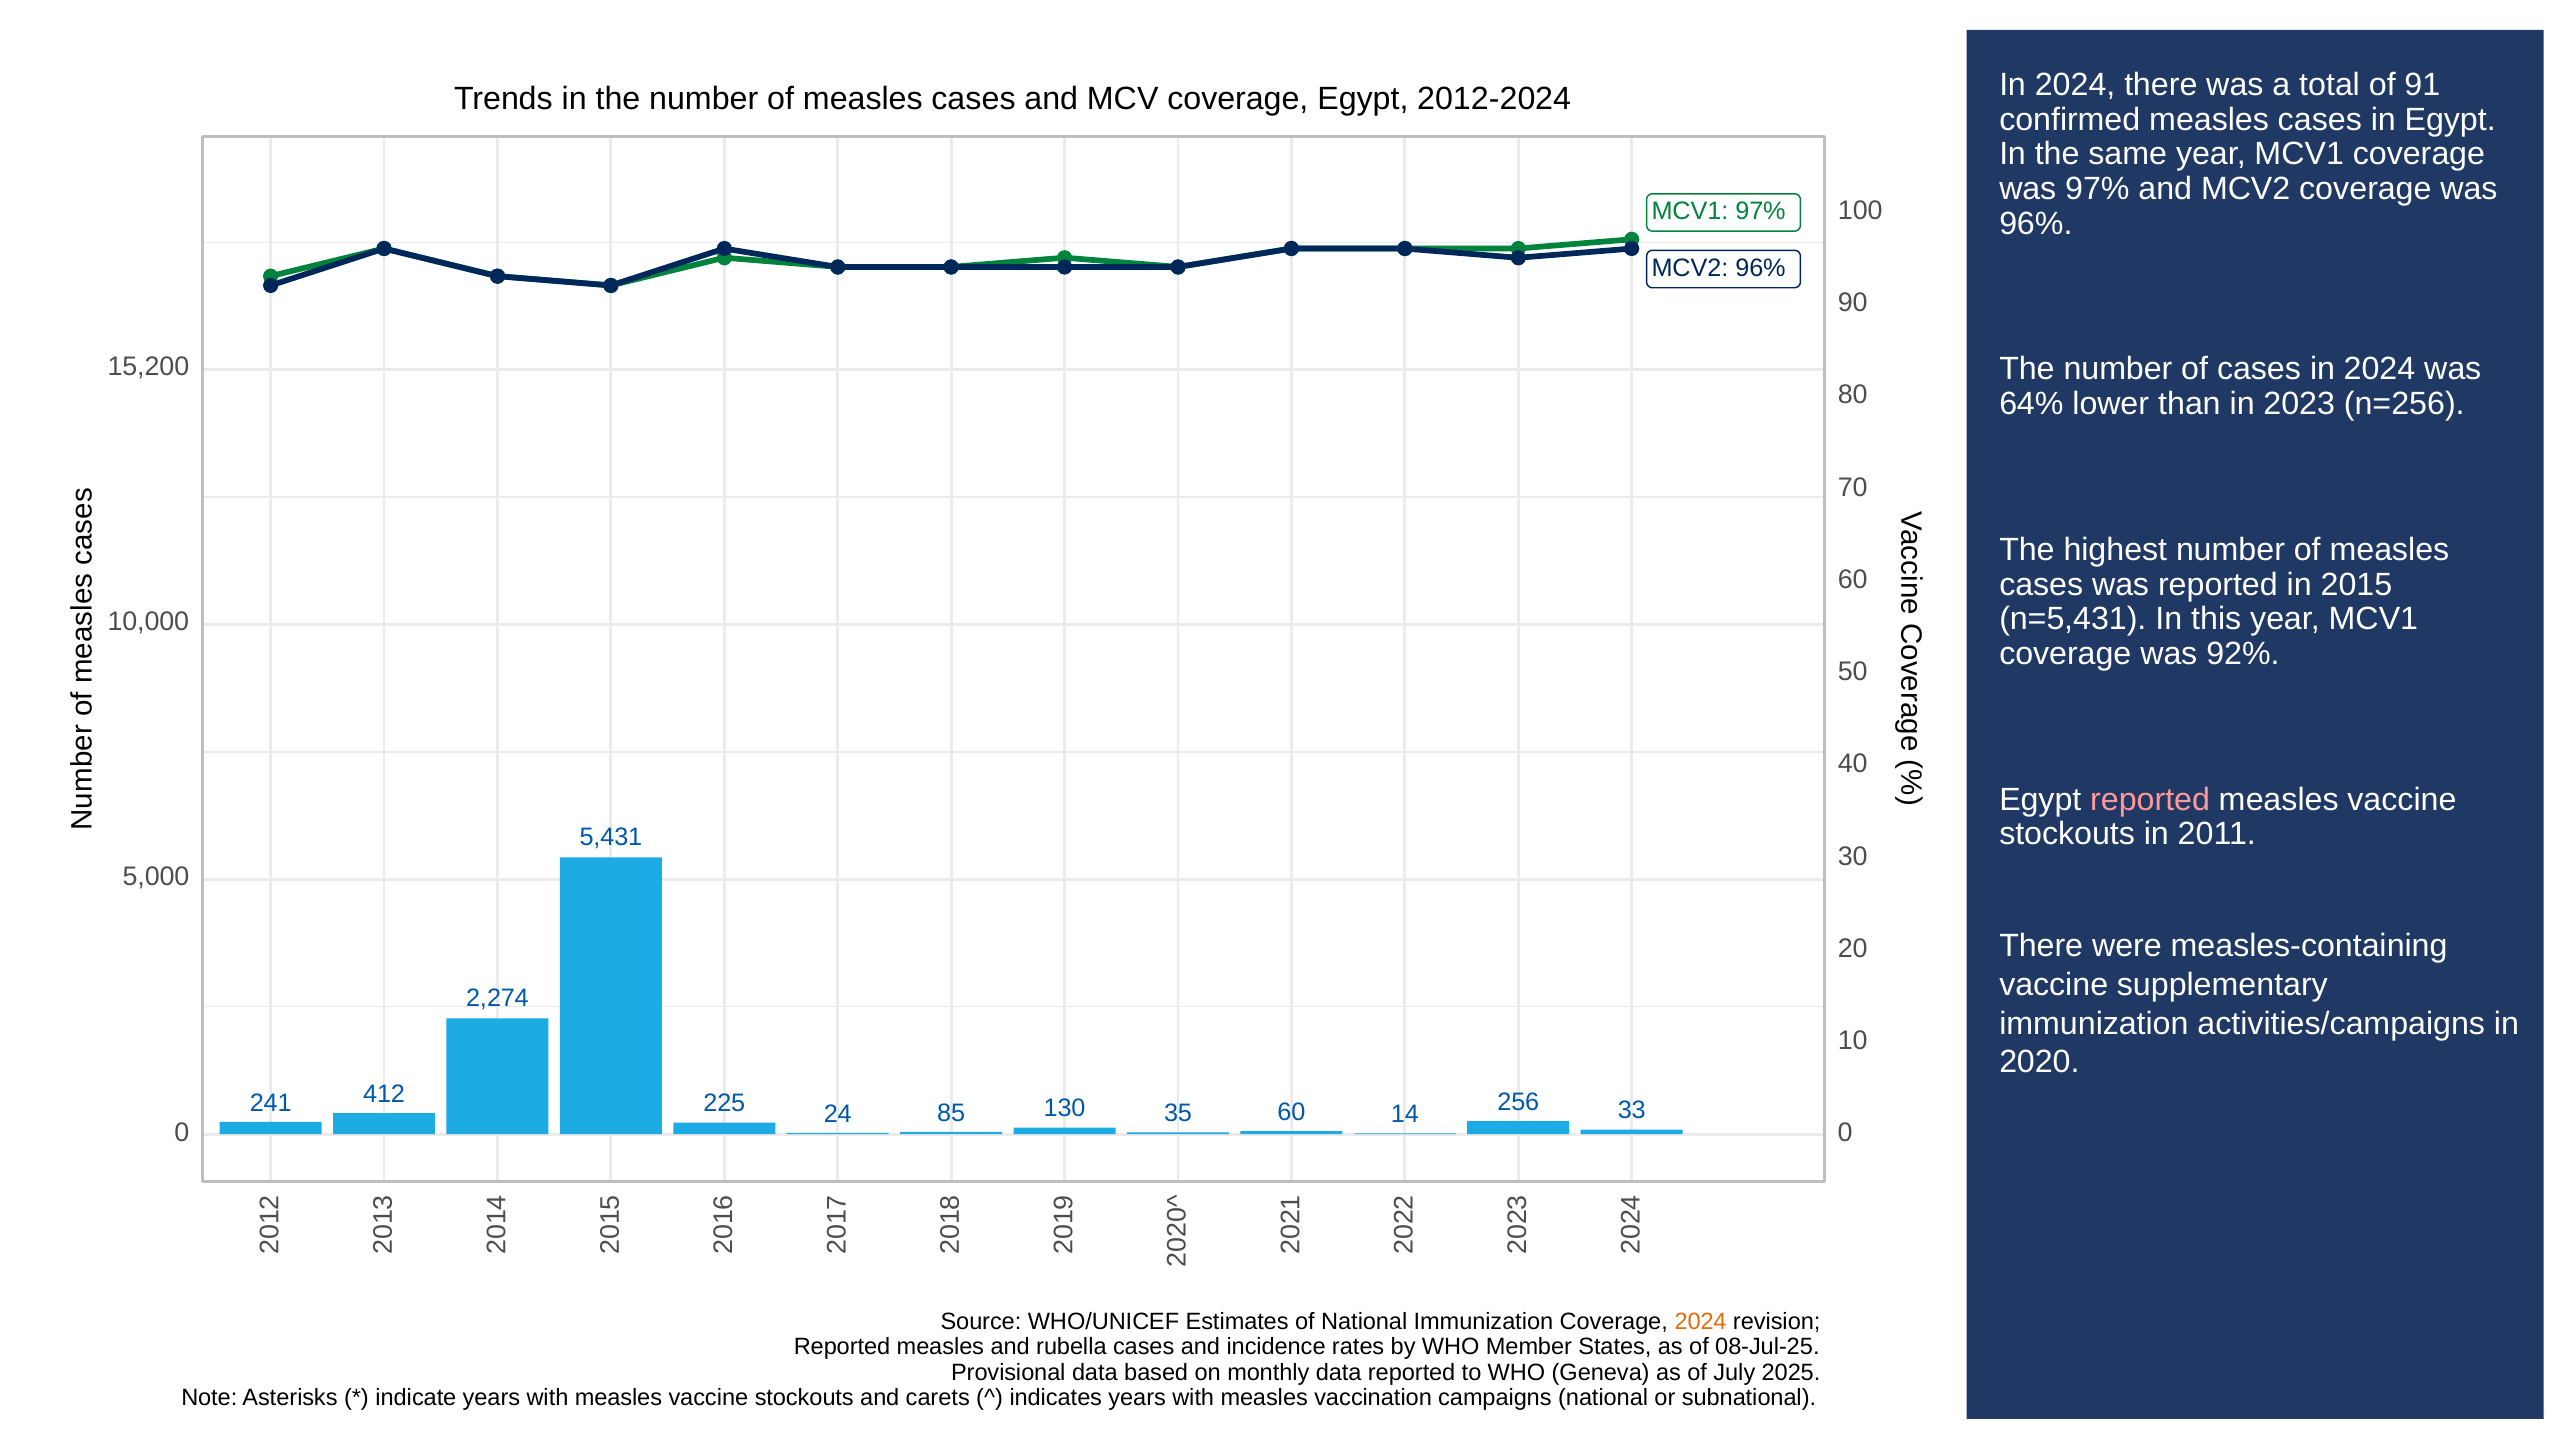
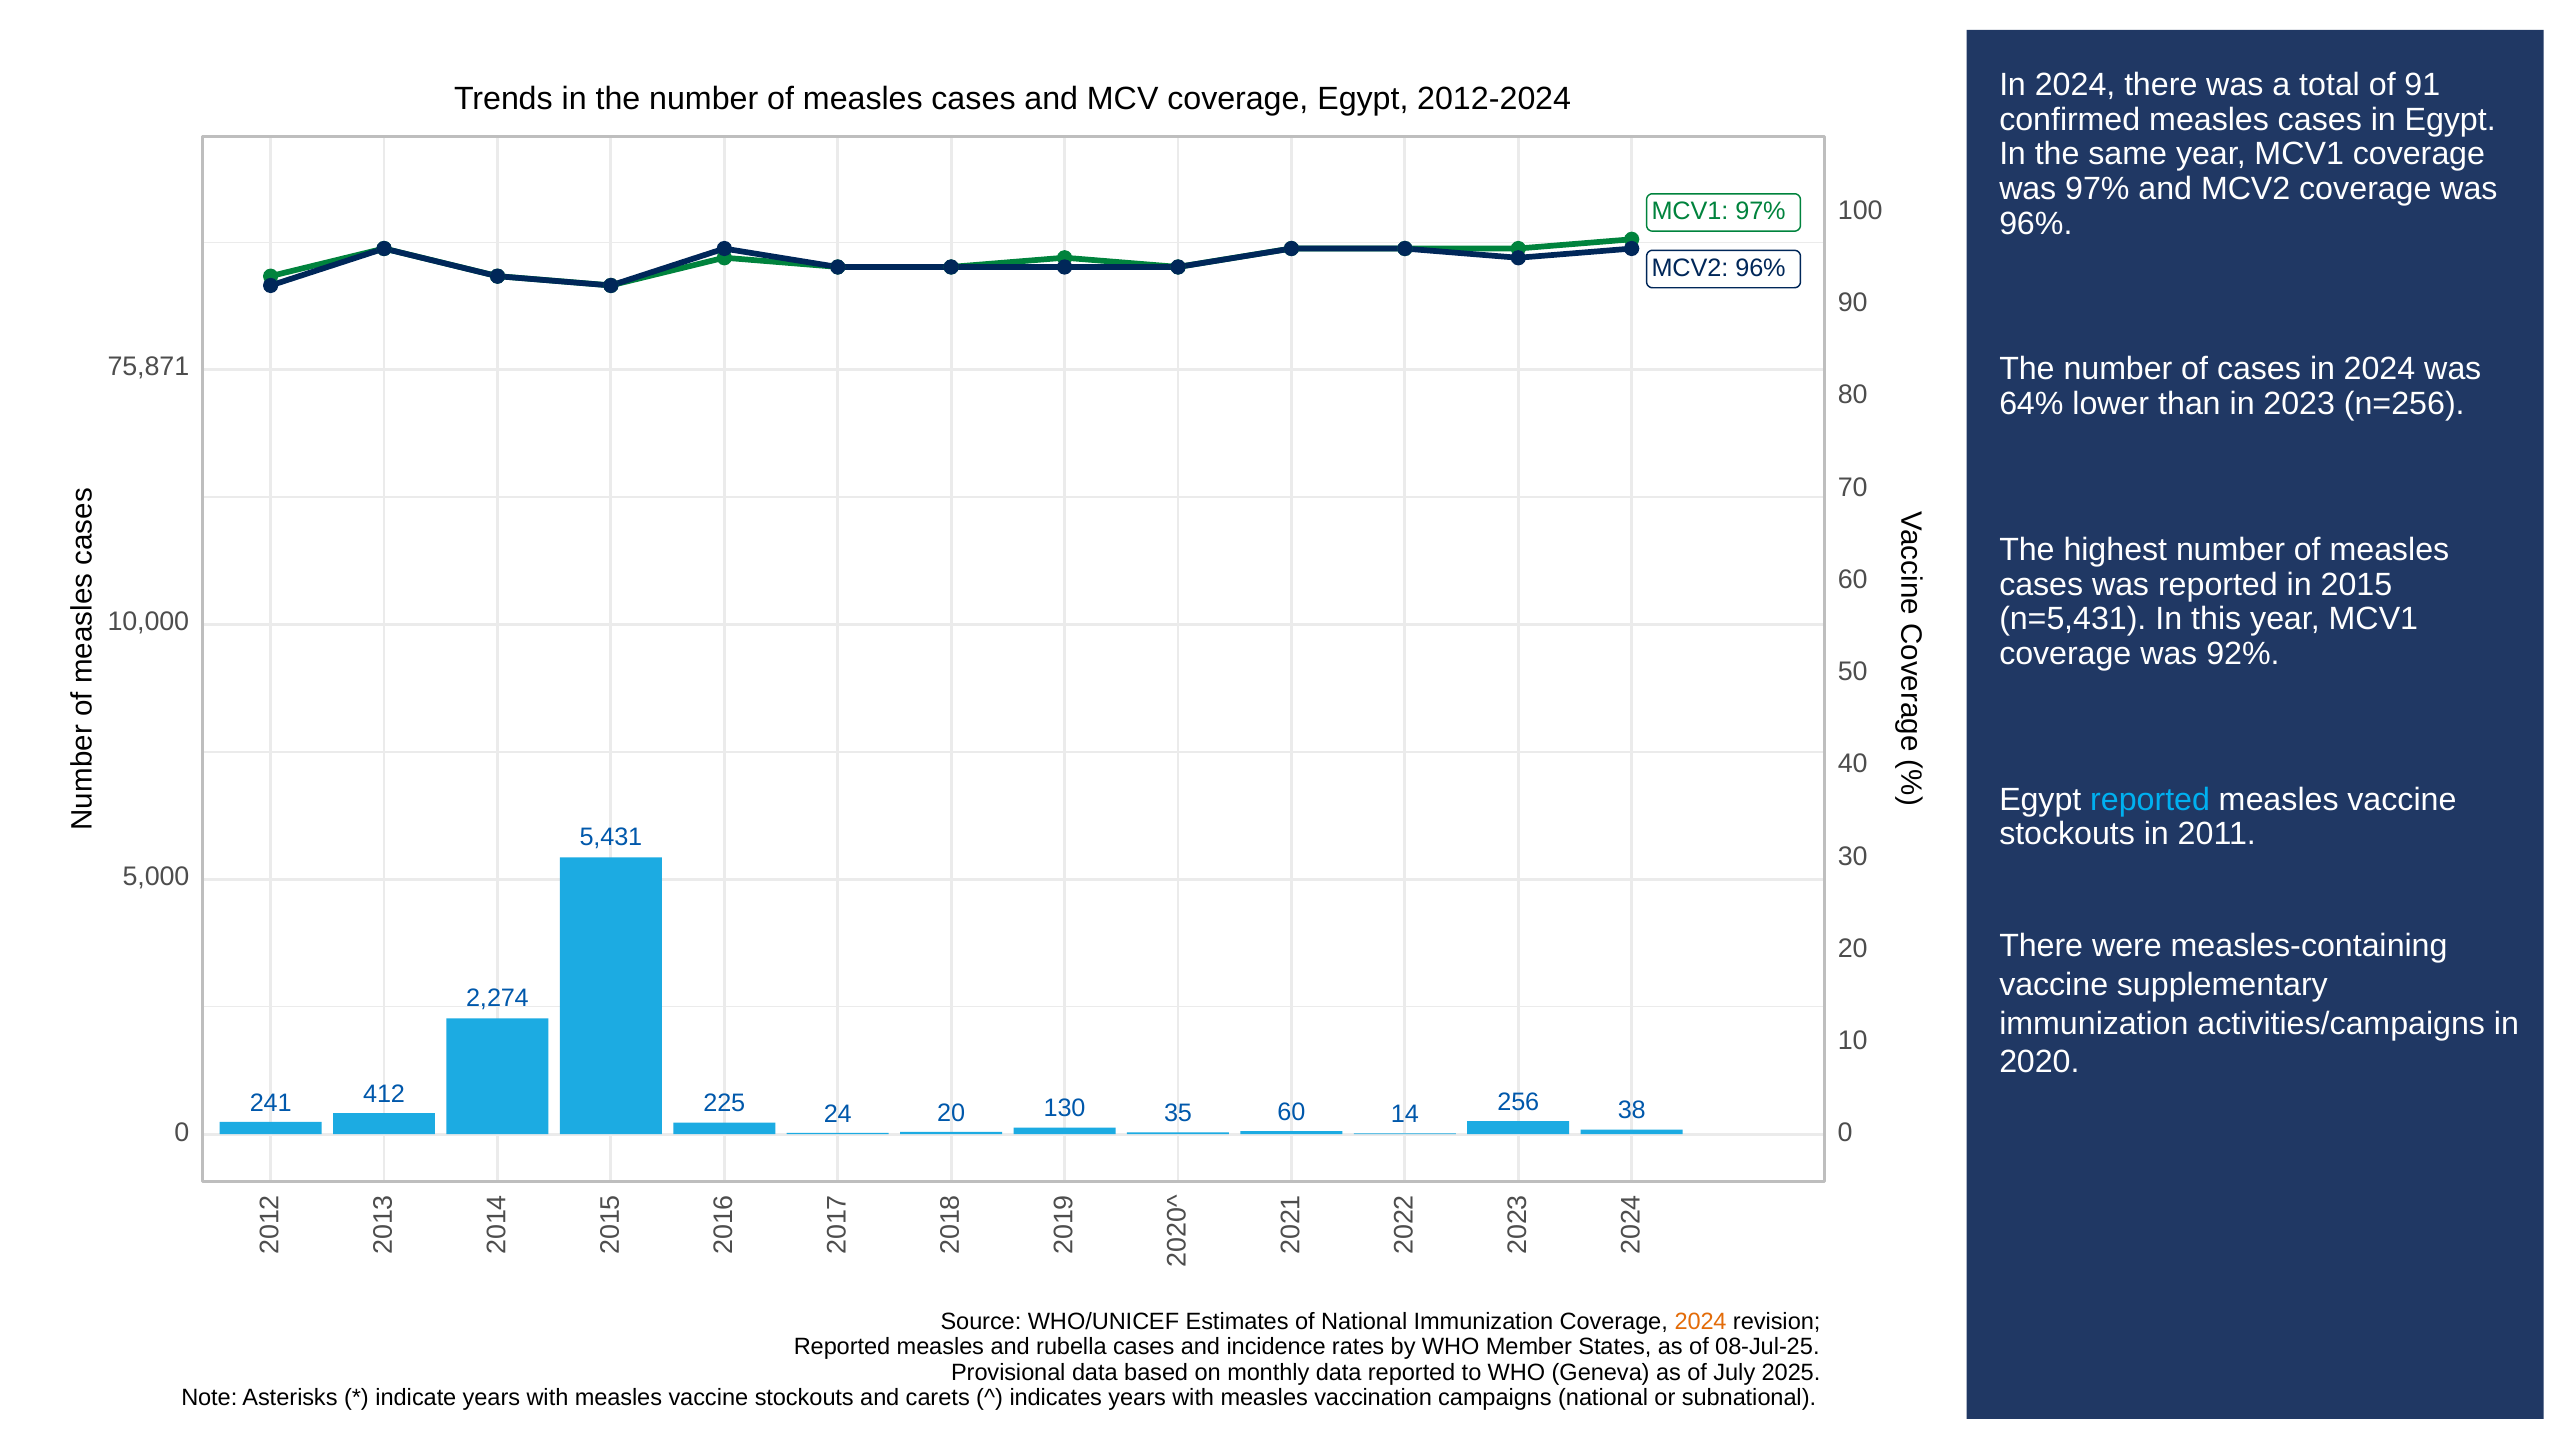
15,200: 15,200 -> 75,871
reported at (2150, 800) colour: pink -> light blue
24 85: 85 -> 20
33: 33 -> 38
